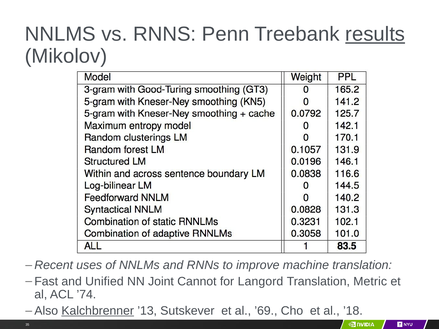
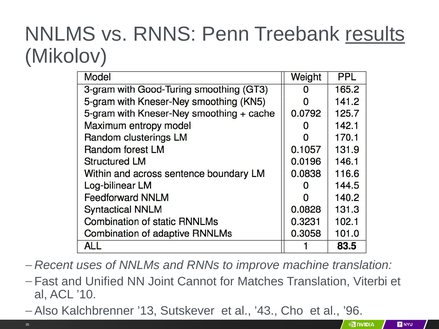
Langord: Langord -> Matches
Metric: Metric -> Viterbi
’74: ’74 -> ’10
Kalchbrenner underline: present -> none
’69: ’69 -> ’43
’18: ’18 -> ’96
